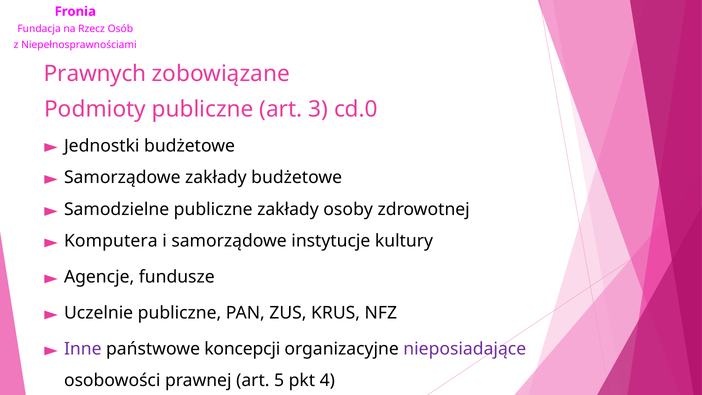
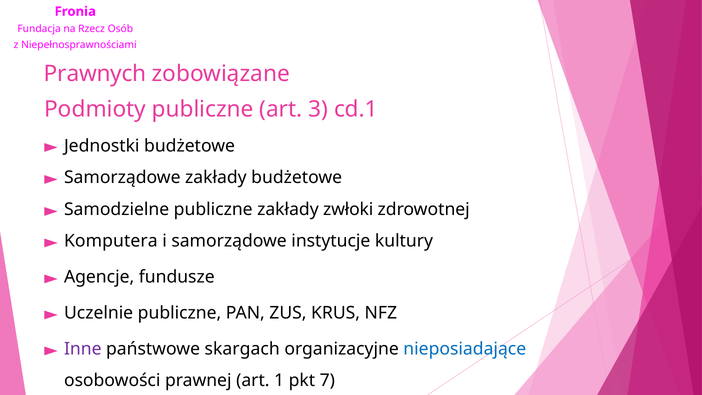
cd.0: cd.0 -> cd.1
osoby: osoby -> zwłoki
koncepcji: koncepcji -> skargach
nieposiadające colour: purple -> blue
5: 5 -> 1
4: 4 -> 7
